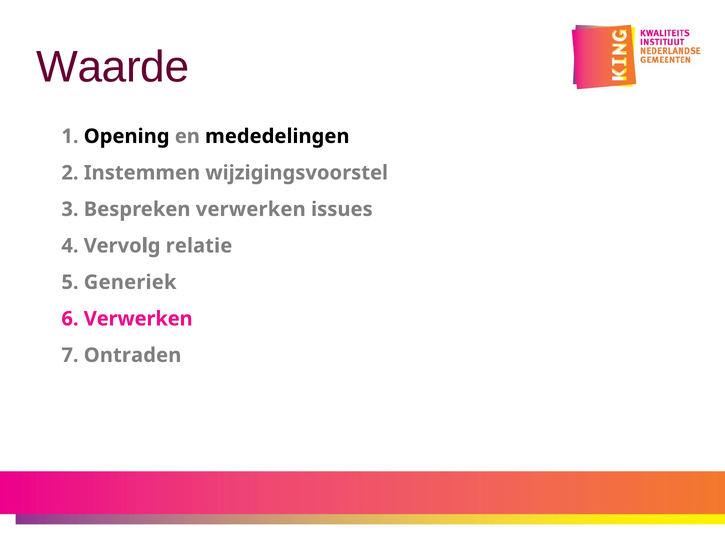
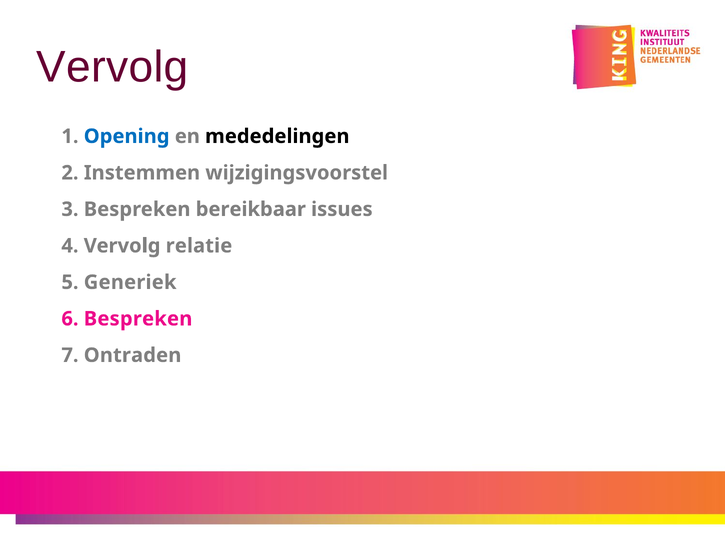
Waarde at (113, 67): Waarde -> Vervolg
Opening colour: black -> blue
Bespreken verwerken: verwerken -> bereikbaar
6 Verwerken: Verwerken -> Bespreken
